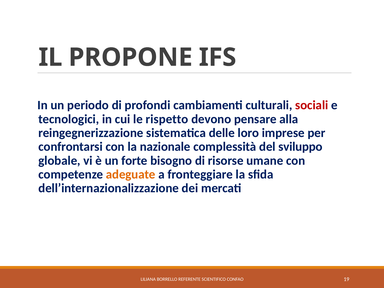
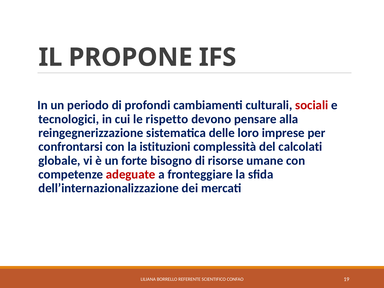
nazionale: nazionale -> istituzioni
sviluppo: sviluppo -> calcolati
adeguate colour: orange -> red
